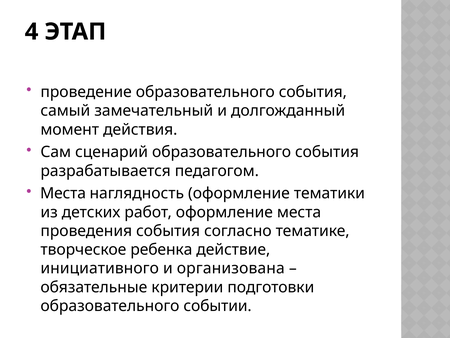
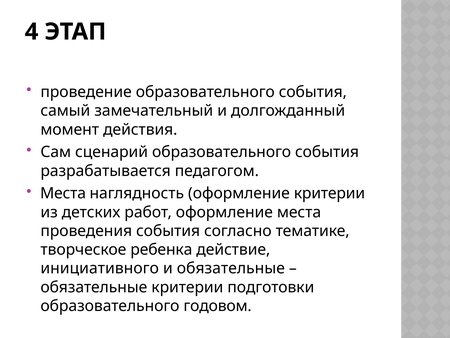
оформление тематики: тематики -> критерии
и организована: организована -> обязательные
событии: событии -> годовом
